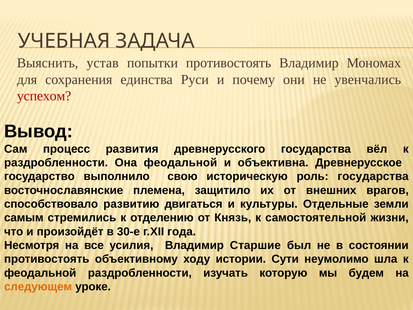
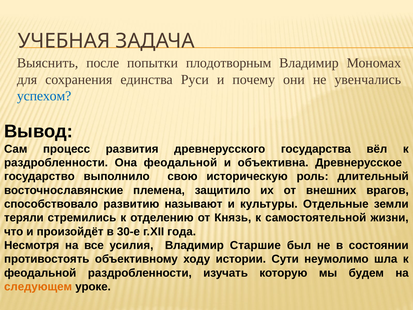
устав: устав -> после
попытки противостоять: противостоять -> плодотворным
успехом colour: red -> blue
роль государства: государства -> длительный
двигаться: двигаться -> называют
самым: самым -> теряли
